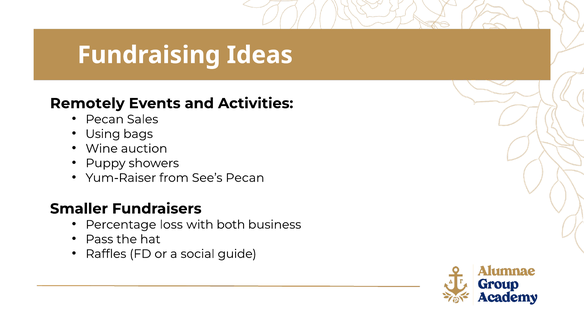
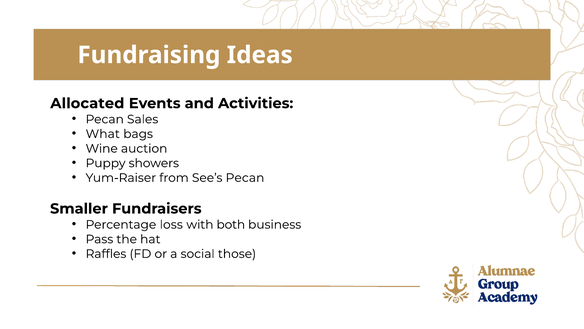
Remotely: Remotely -> Allocated
Using: Using -> What
guide: guide -> those
